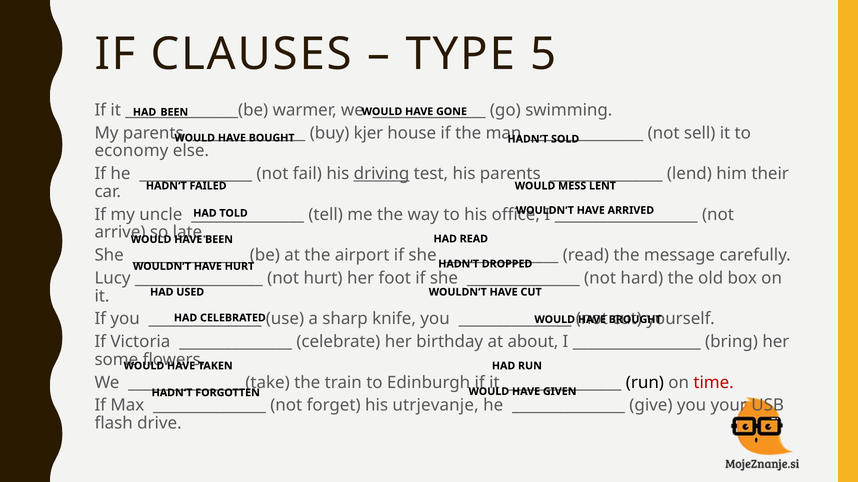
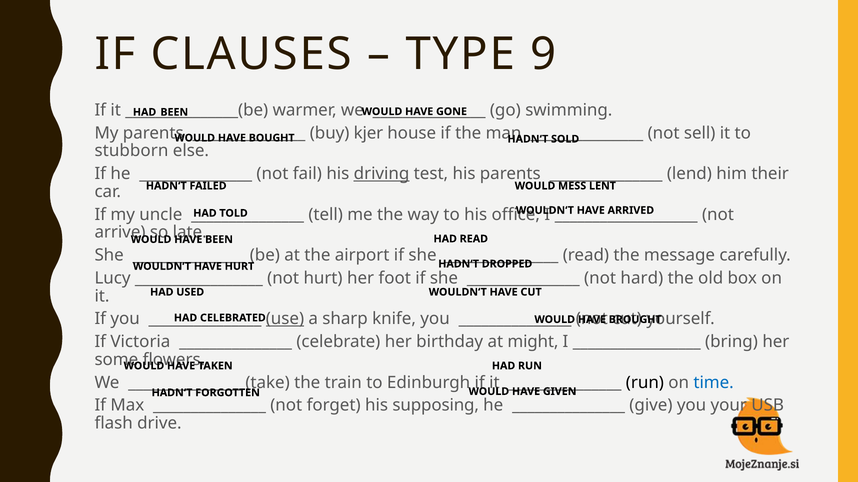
5: 5 -> 9
economy: economy -> stubborn
use underline: none -> present
about: about -> might
time colour: red -> blue
utrjevanje: utrjevanje -> supposing
